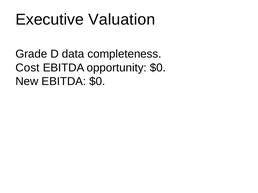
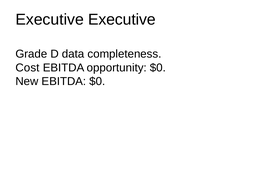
Executive Valuation: Valuation -> Executive
